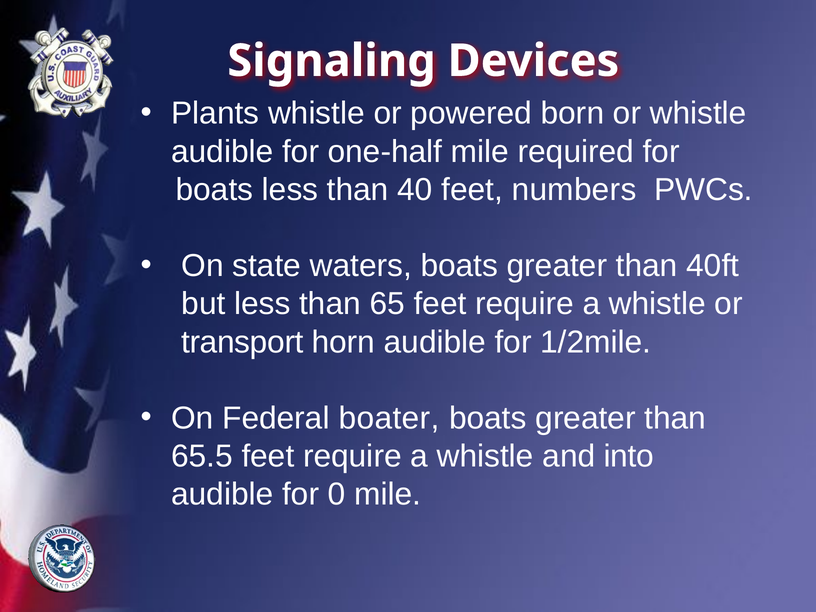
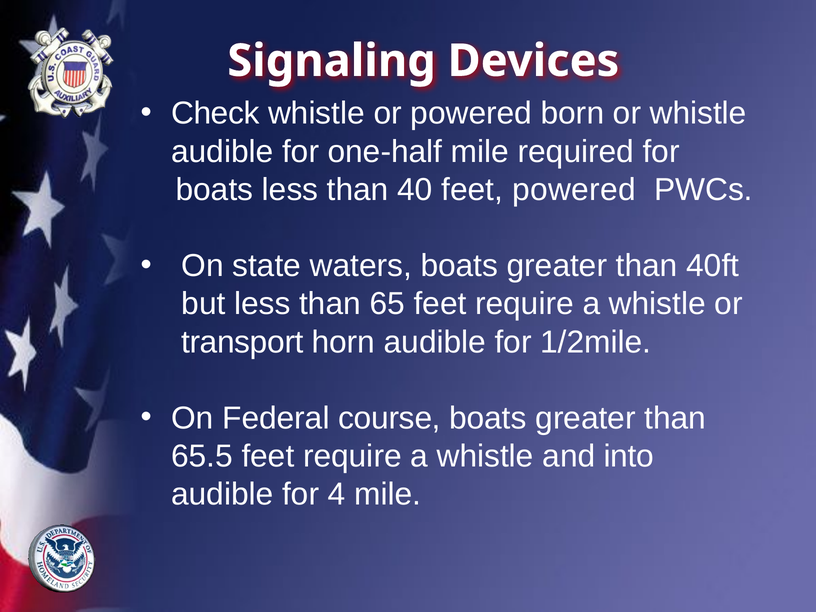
Plants: Plants -> Check
feet numbers: numbers -> powered
boater: boater -> course
0: 0 -> 4
